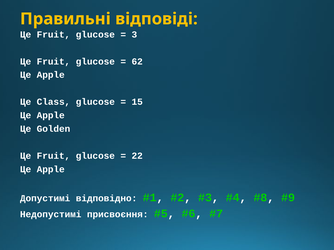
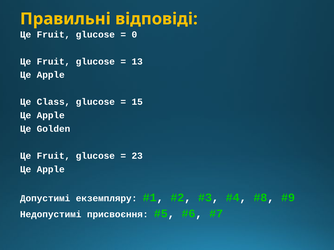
3: 3 -> 0
62: 62 -> 13
22: 22 -> 23
відповідно: відповідно -> екземпляру
